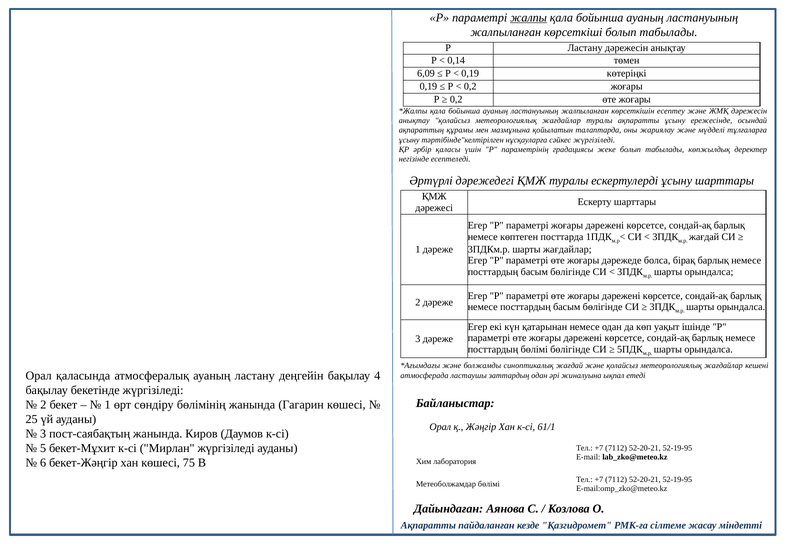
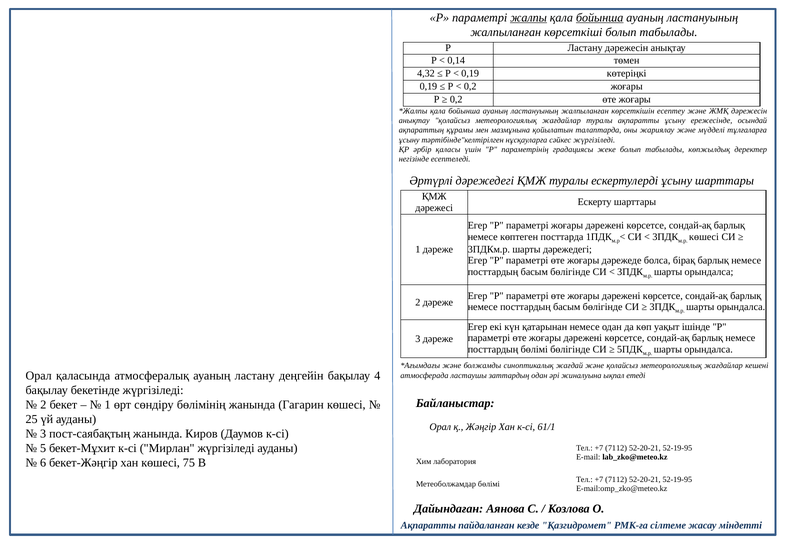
бойынша at (600, 18) underline: none -> present
6,09: 6,09 -> 4,32
жағдай at (704, 237): жағдай -> көшесі
шарты жағдайлар: жағдайлар -> дәрежедегі
